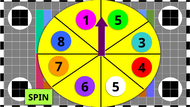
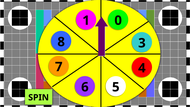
1 5: 5 -> 0
